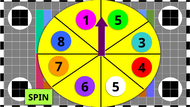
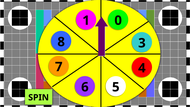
1 5: 5 -> 0
